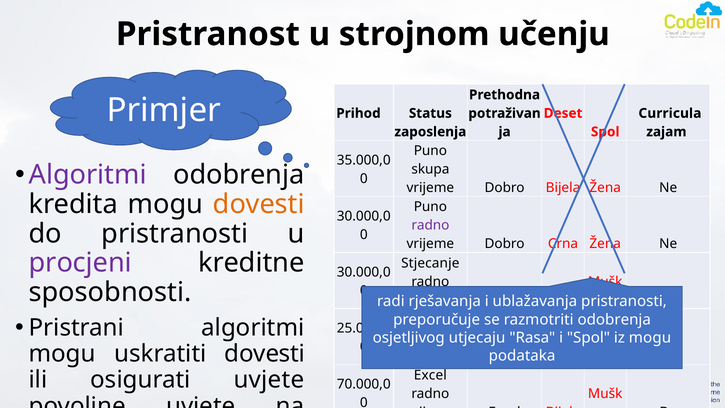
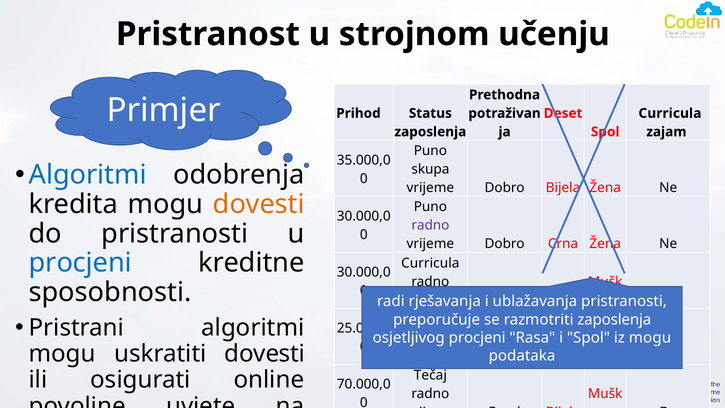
Algoritmi at (88, 175) colour: purple -> blue
procjeni at (80, 263) colour: purple -> blue
Stjecanje at (430, 263): Stjecanje -> Curricula
razmotriti odobrenja: odobrenja -> zaposlenja
utjecaju at (477, 338): utjecaju -> procjeni
Excel at (430, 375): Excel -> Tečaj
osigurati uvjete: uvjete -> online
